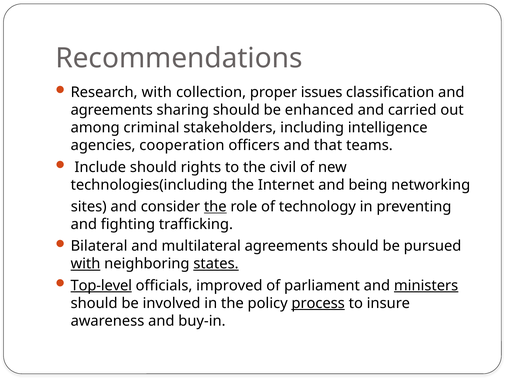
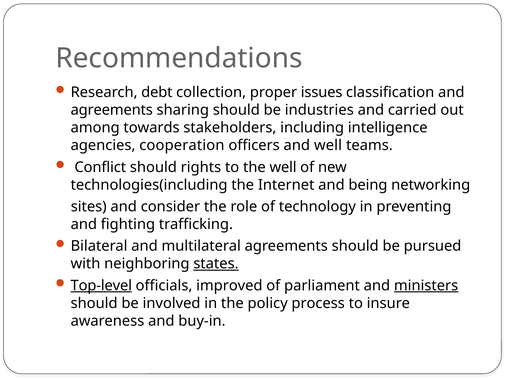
Research with: with -> debt
enhanced: enhanced -> industries
criminal: criminal -> towards
and that: that -> well
Include: Include -> Conflict
the civil: civil -> well
the at (215, 207) underline: present -> none
with at (85, 264) underline: present -> none
process underline: present -> none
